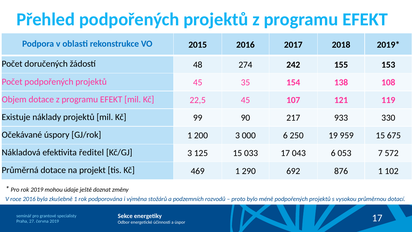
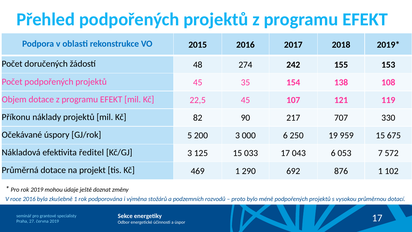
Existuje: Existuje -> Příkonu
99: 99 -> 82
933: 933 -> 707
GJ/rok 1: 1 -> 5
